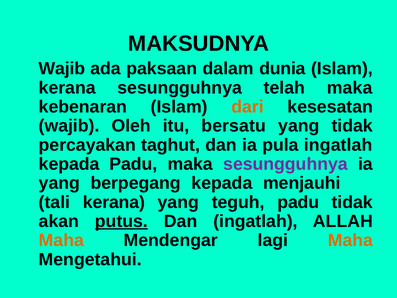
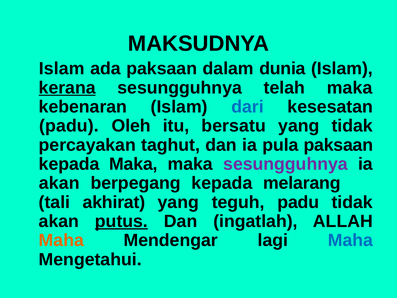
Wajib at (62, 69): Wajib -> Islam
kerana at (67, 88) underline: none -> present
dari colour: orange -> blue
wajib at (69, 126): wajib -> padu
pula ingatlah: ingatlah -> paksaan
kepada Padu: Padu -> Maka
yang at (59, 183): yang -> akan
menjauhi: menjauhi -> melarang
tali kerana: kerana -> akhirat
Maha at (350, 240) colour: orange -> blue
